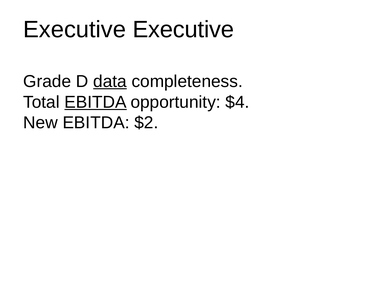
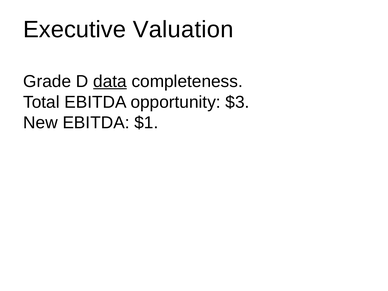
Executive Executive: Executive -> Valuation
EBITDA at (96, 102) underline: present -> none
$4: $4 -> $3
$2: $2 -> $1
